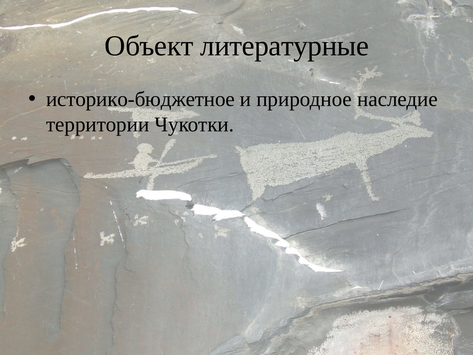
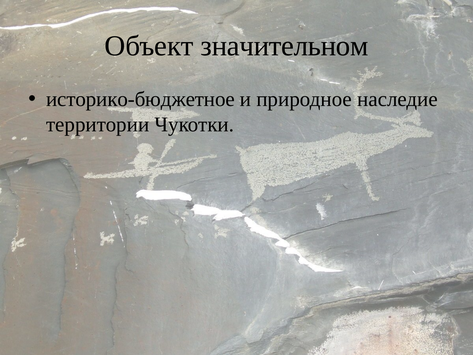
литературные: литературные -> значительном
